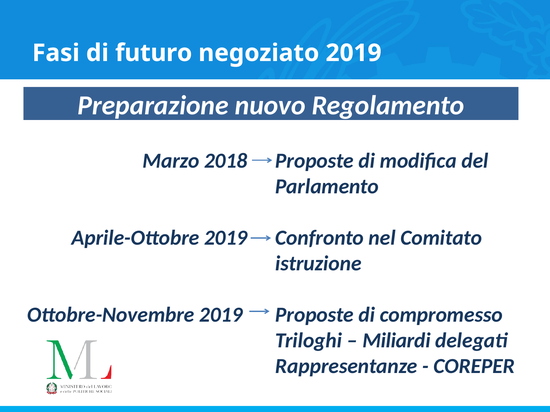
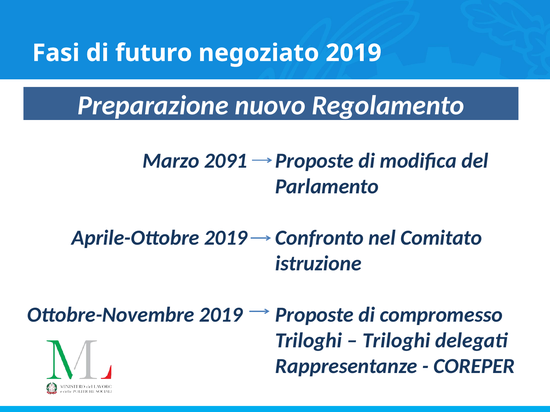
2018: 2018 -> 2091
Miliardi at (396, 341): Miliardi -> Triloghi
